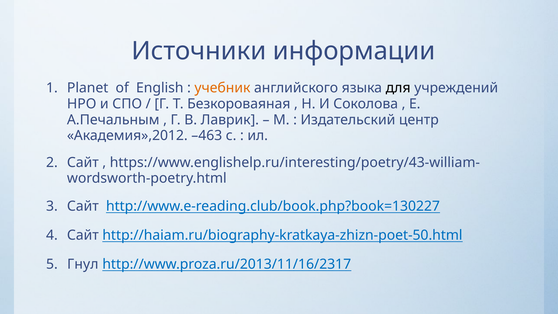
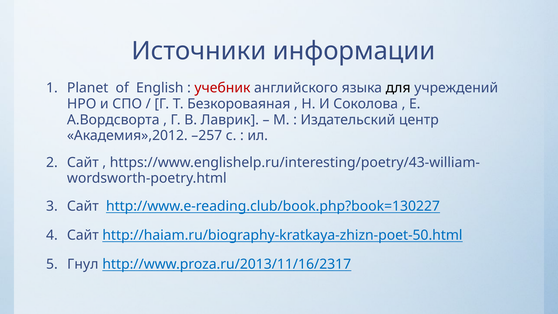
учебник colour: orange -> red
А.Печальным: А.Печальным -> А.Вордсворта
–463: –463 -> –257
